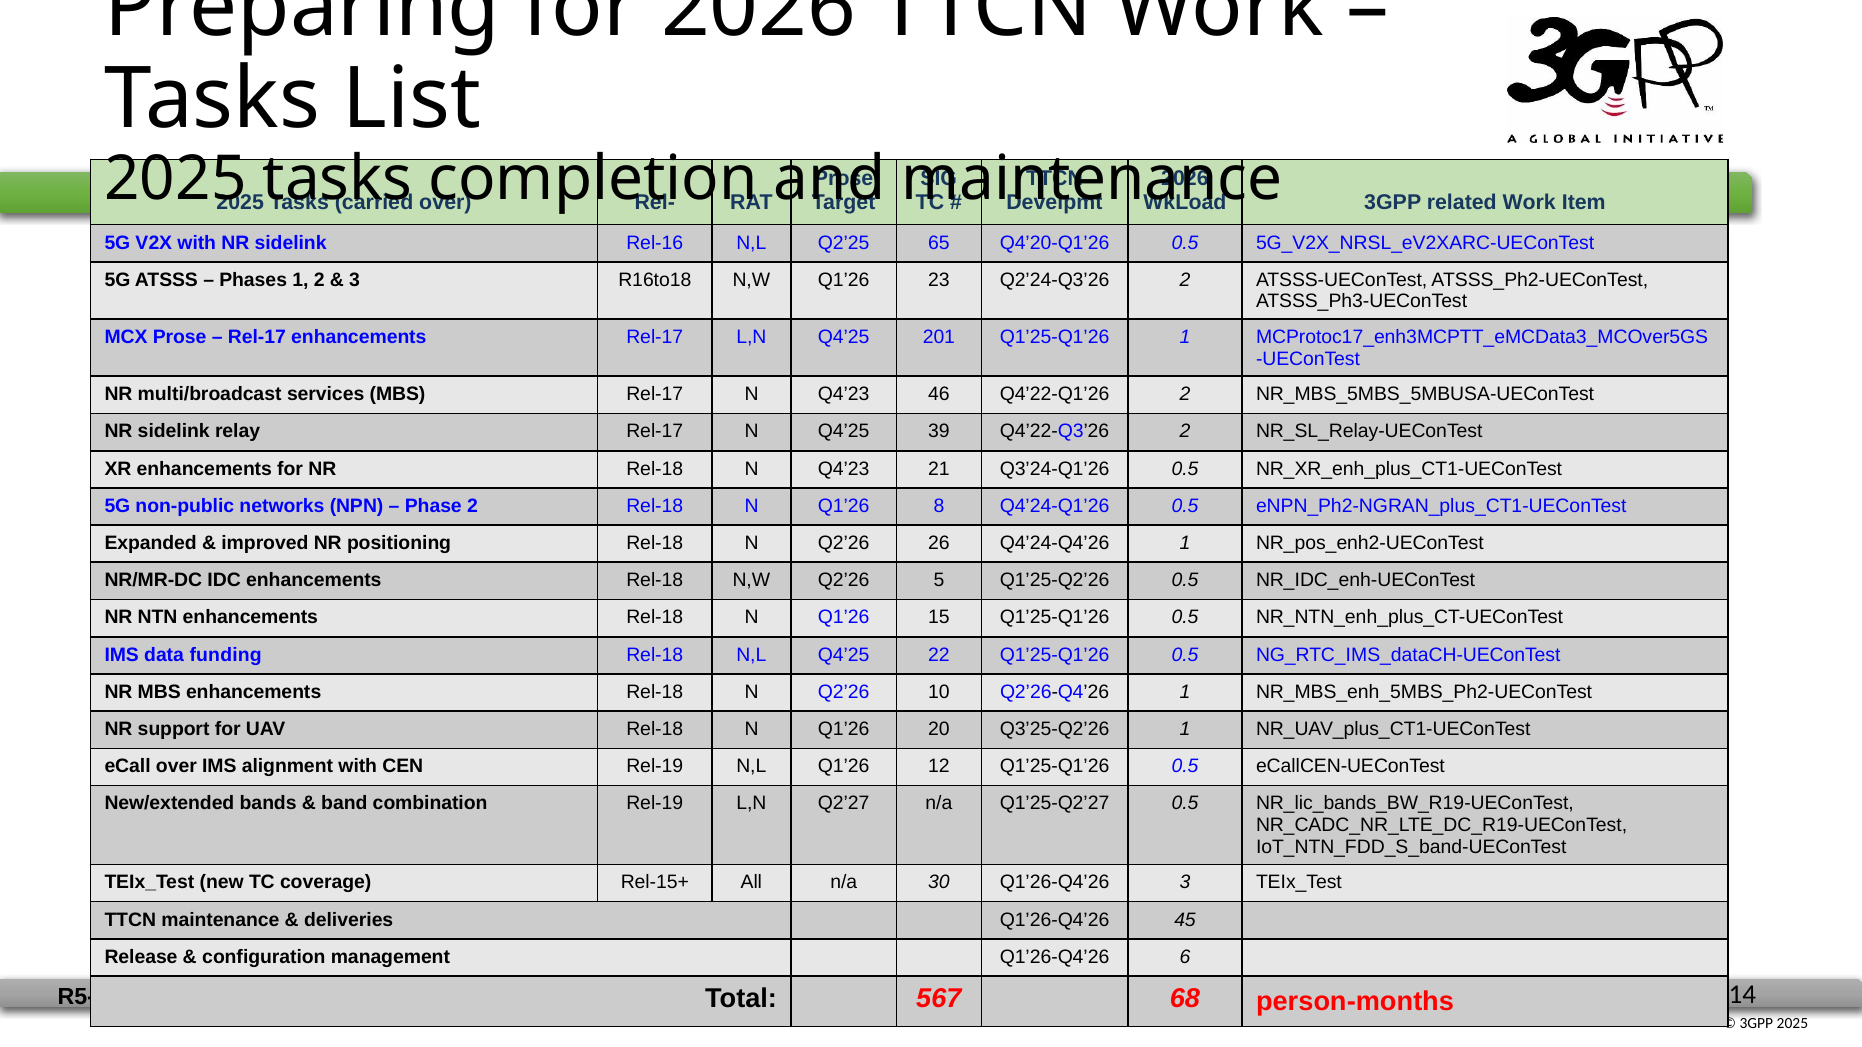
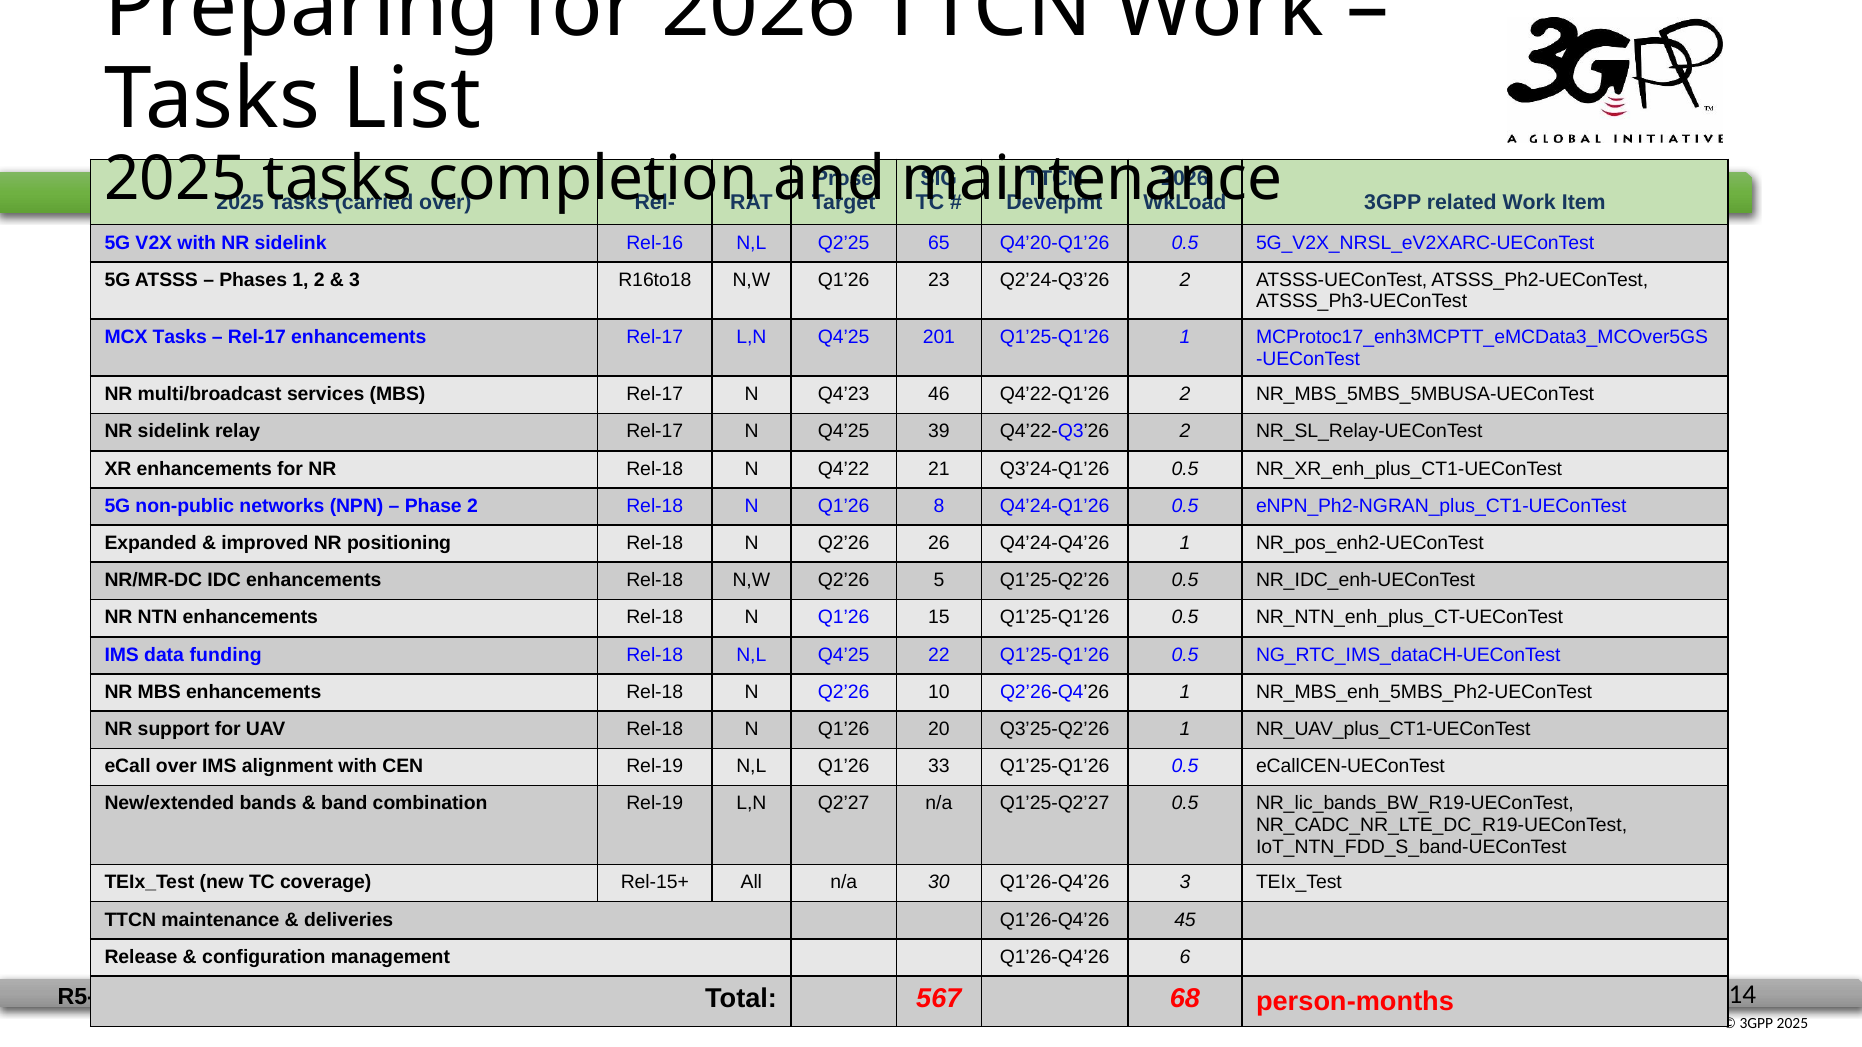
MCX Prose: Prose -> Tasks
Rel-18 N Q4’23: Q4’23 -> Q4’22
12: 12 -> 33
